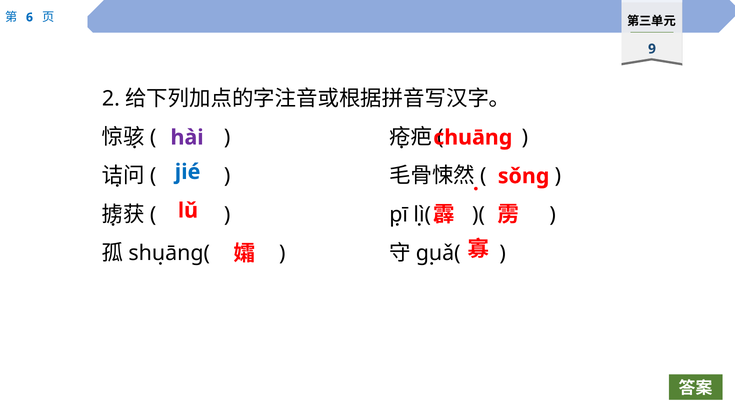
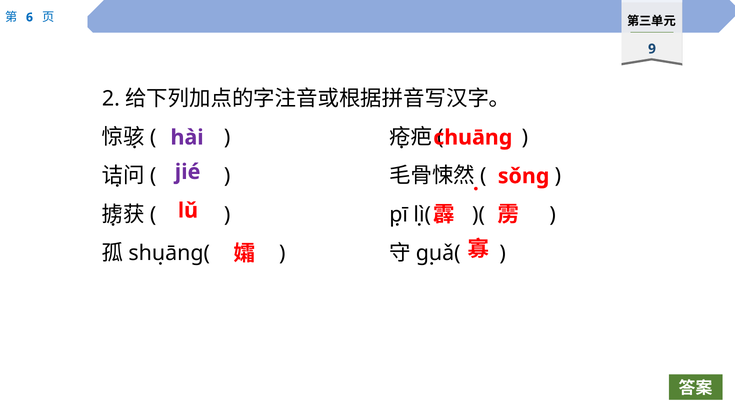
jié colour: blue -> purple
